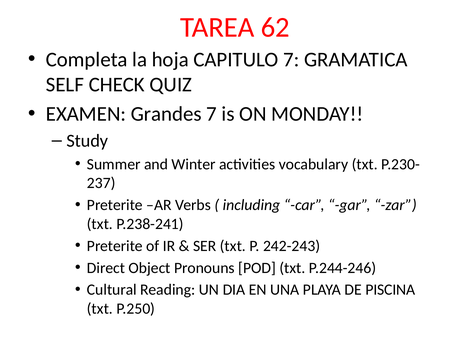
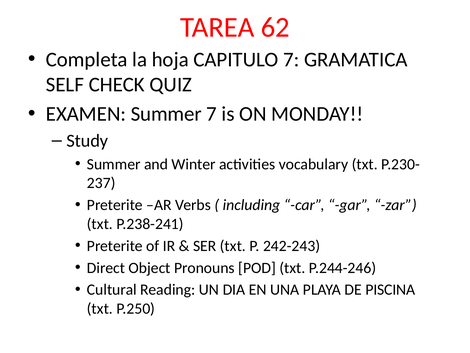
EXAMEN Grandes: Grandes -> Summer
